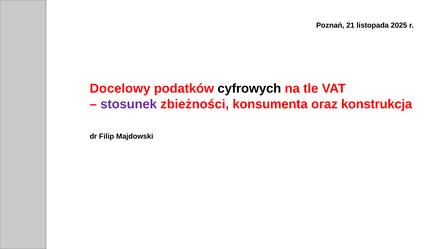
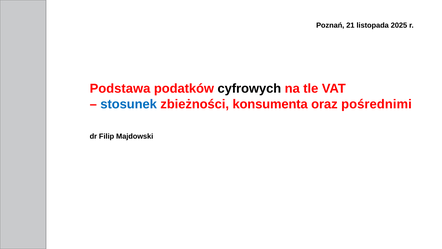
Docelowy: Docelowy -> Podstawa
stosunek colour: purple -> blue
konstrukcja: konstrukcja -> pośrednimi
